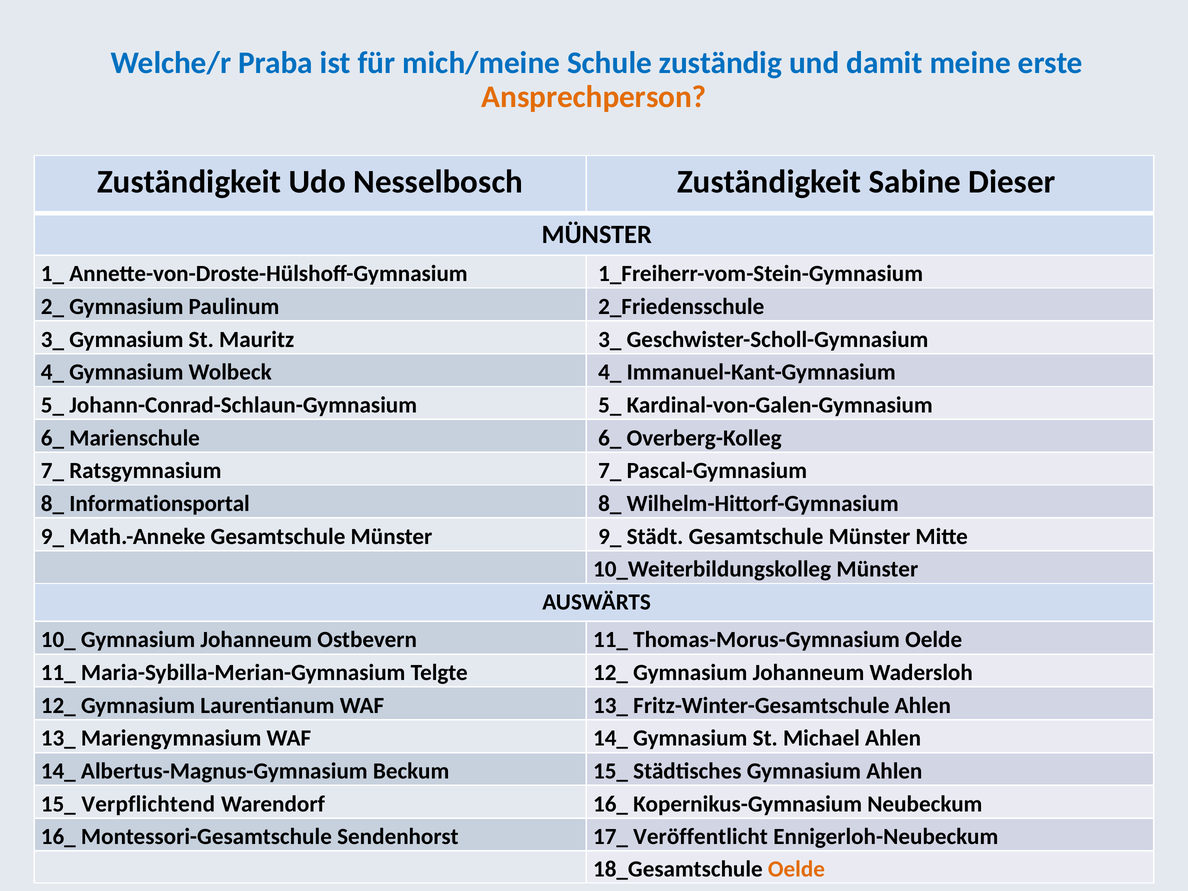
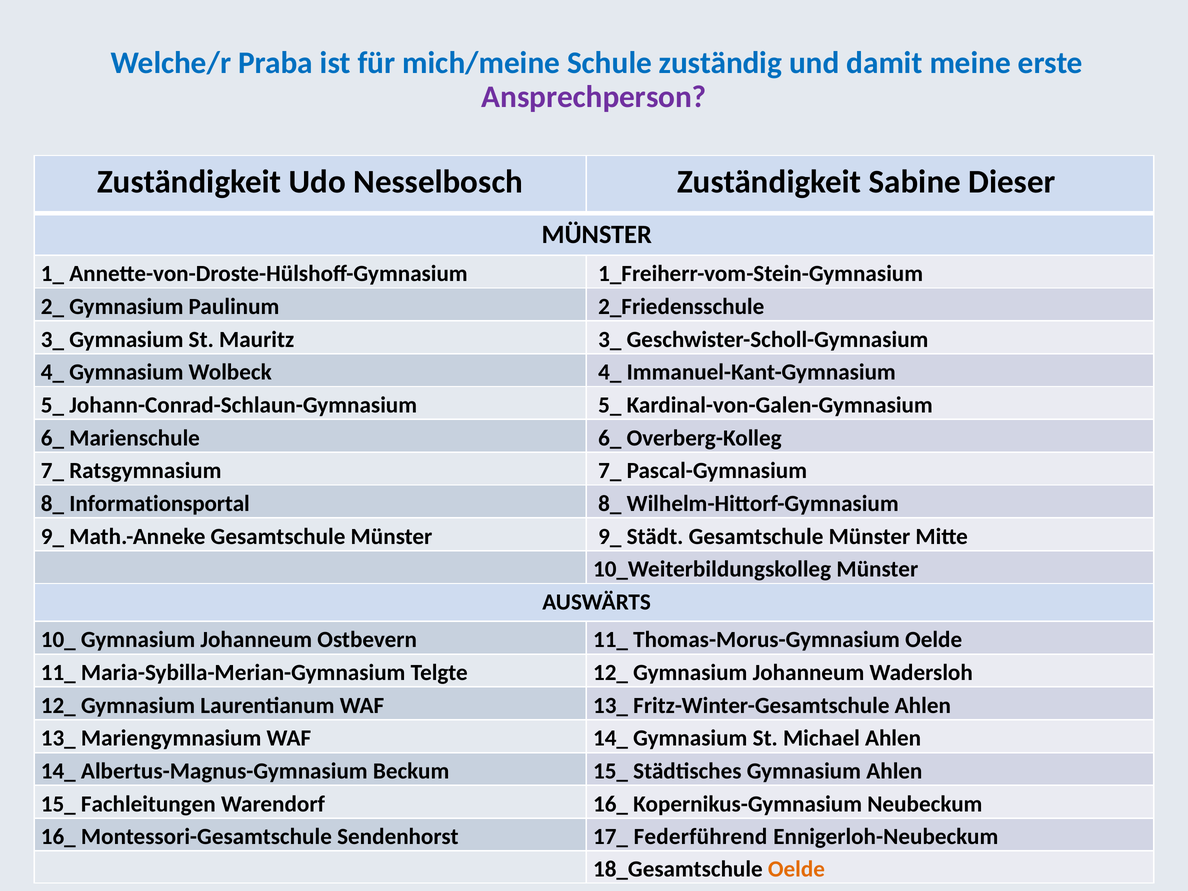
Ansprechperson colour: orange -> purple
Verpflichtend: Verpflichtend -> Fachleitungen
Veröffentlicht: Veröffentlicht -> Federführend
